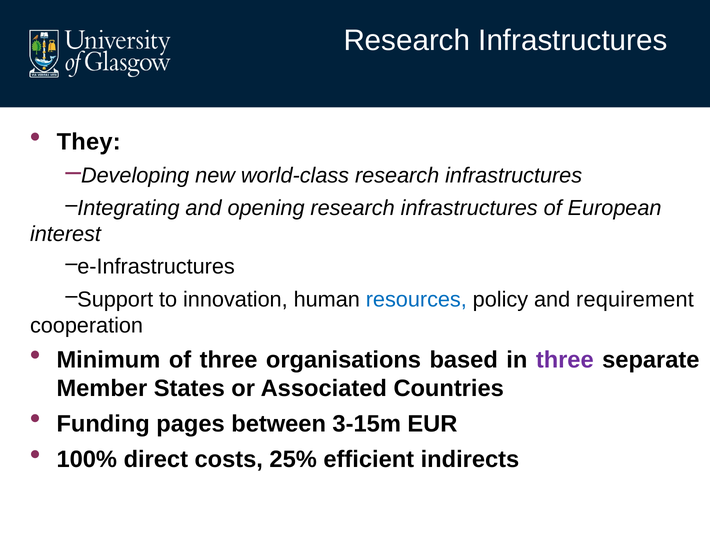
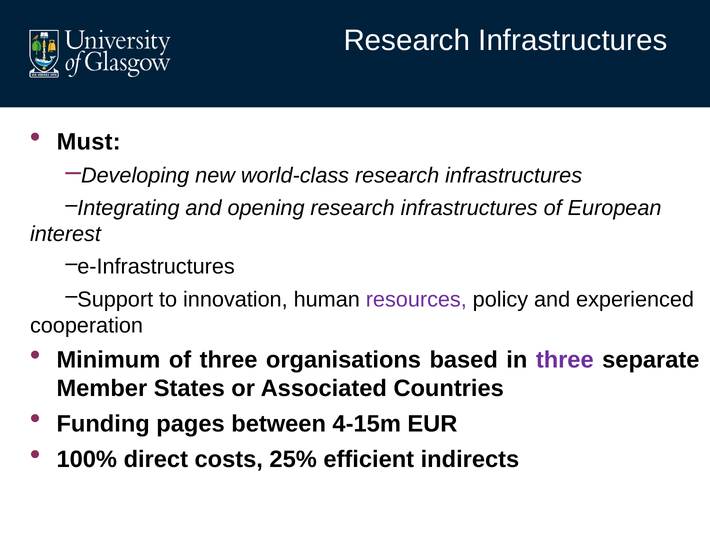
They: They -> Must
resources colour: blue -> purple
requirement: requirement -> experienced
3-15m: 3-15m -> 4-15m
